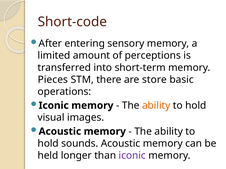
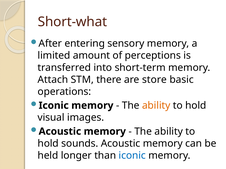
Short-code: Short-code -> Short-what
Pieces: Pieces -> Attach
iconic at (132, 156) colour: purple -> blue
